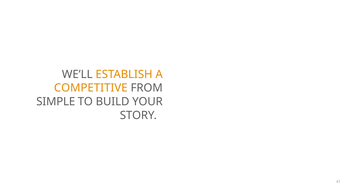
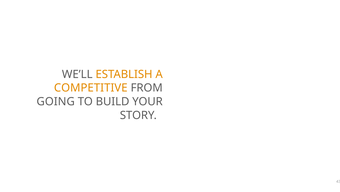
SIMPLE: SIMPLE -> GOING
